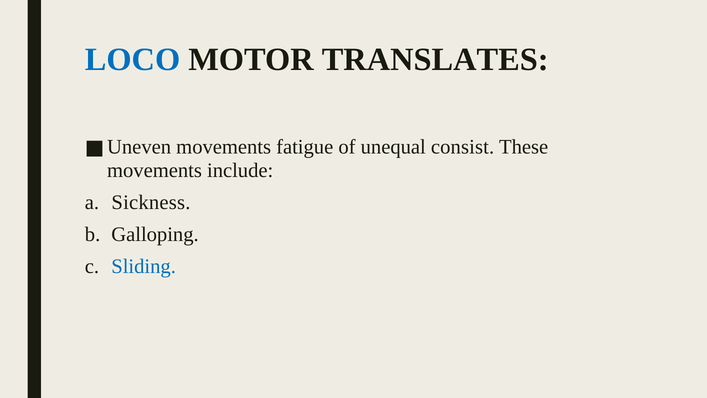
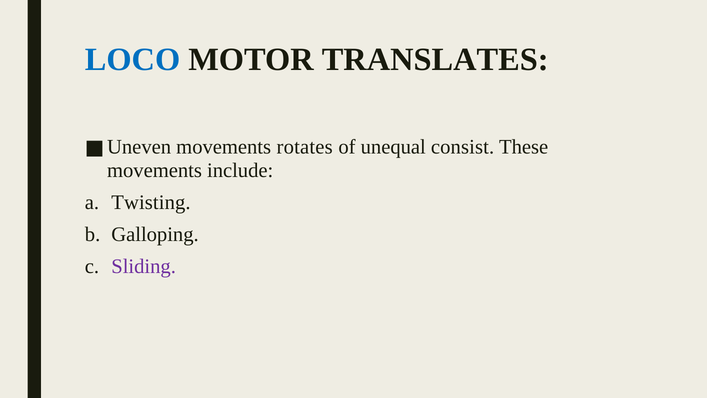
fatigue: fatigue -> rotates
Sickness: Sickness -> Twisting
Sliding colour: blue -> purple
